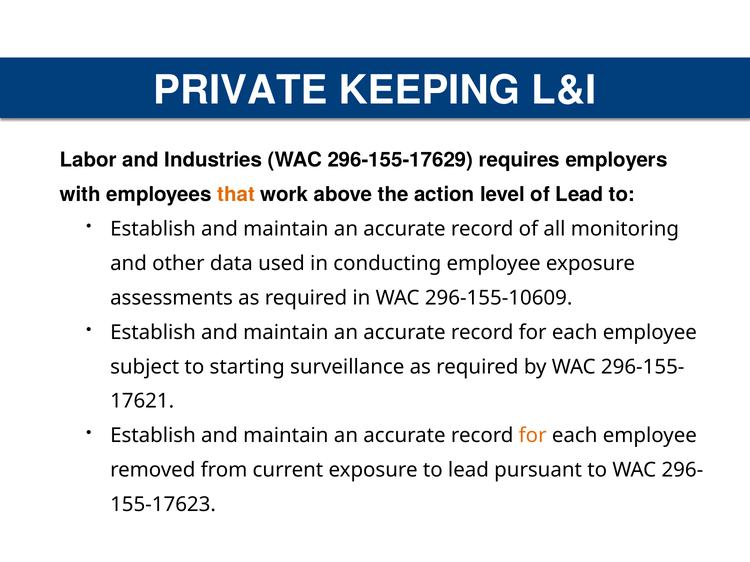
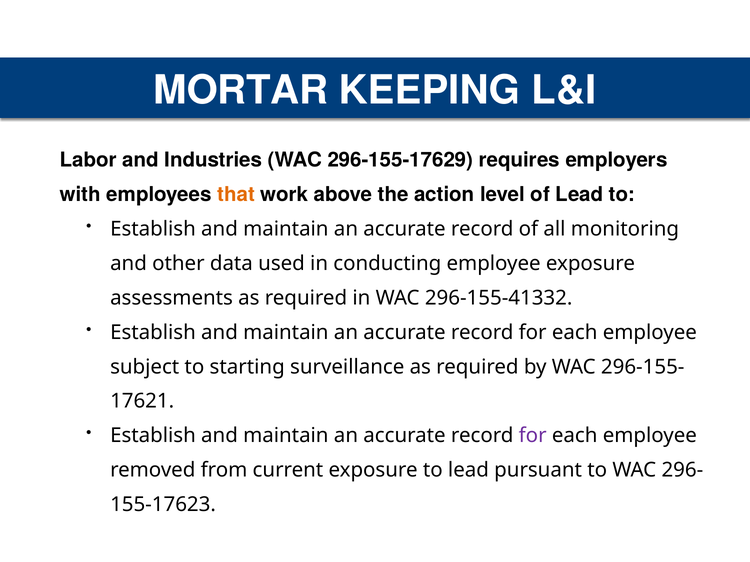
PRIVATE: PRIVATE -> MORTAR
296-155-10609: 296-155-10609 -> 296-155-41332
for at (533, 436) colour: orange -> purple
